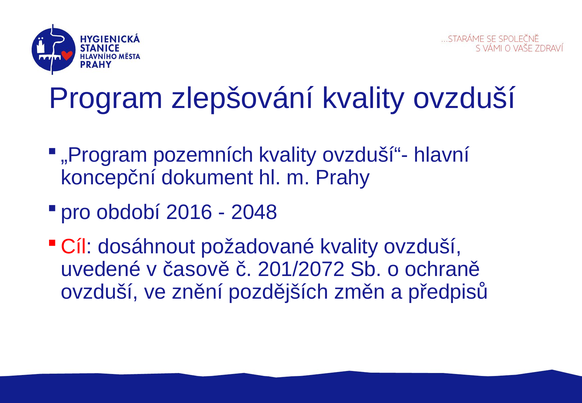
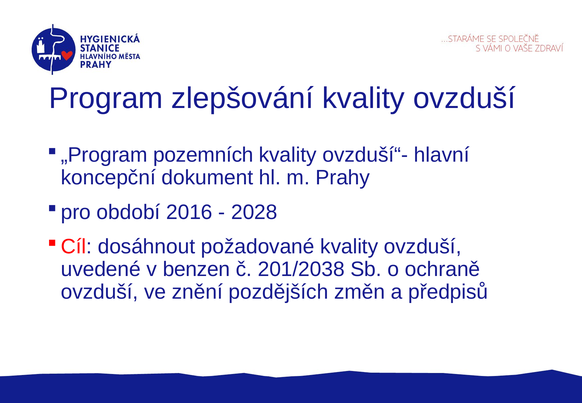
2048: 2048 -> 2028
časově: časově -> benzen
201/2072: 201/2072 -> 201/2038
